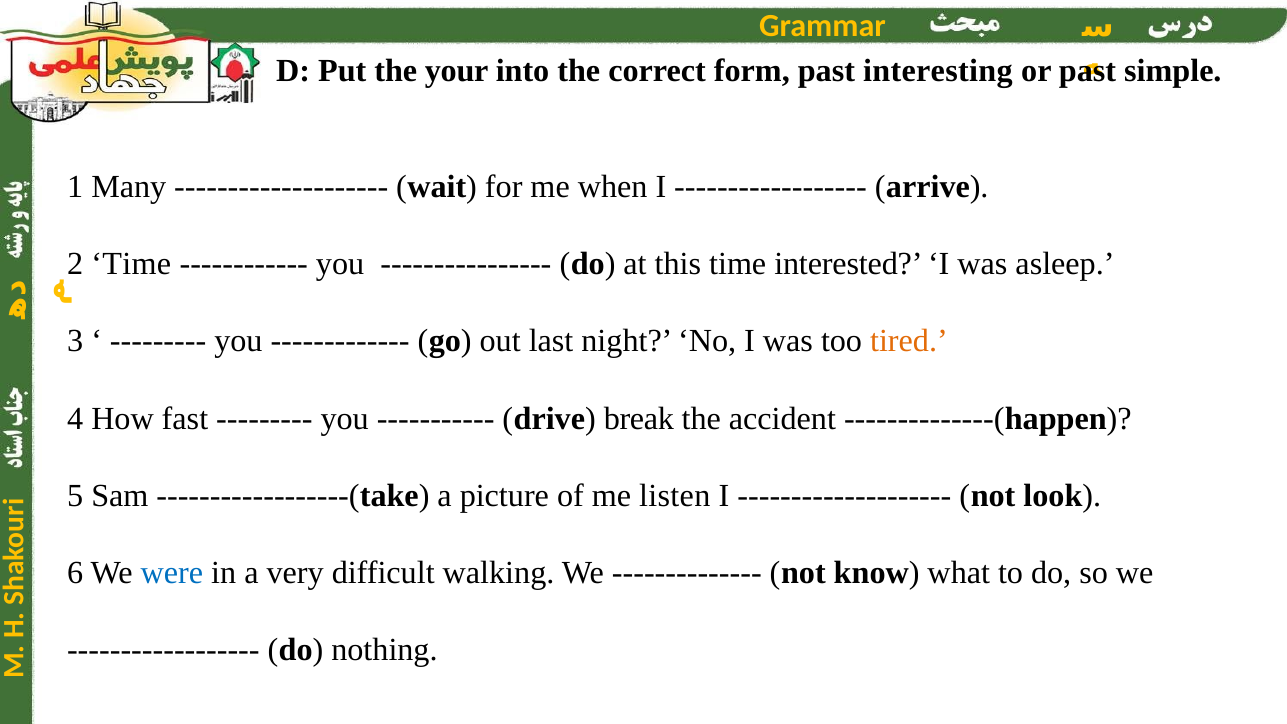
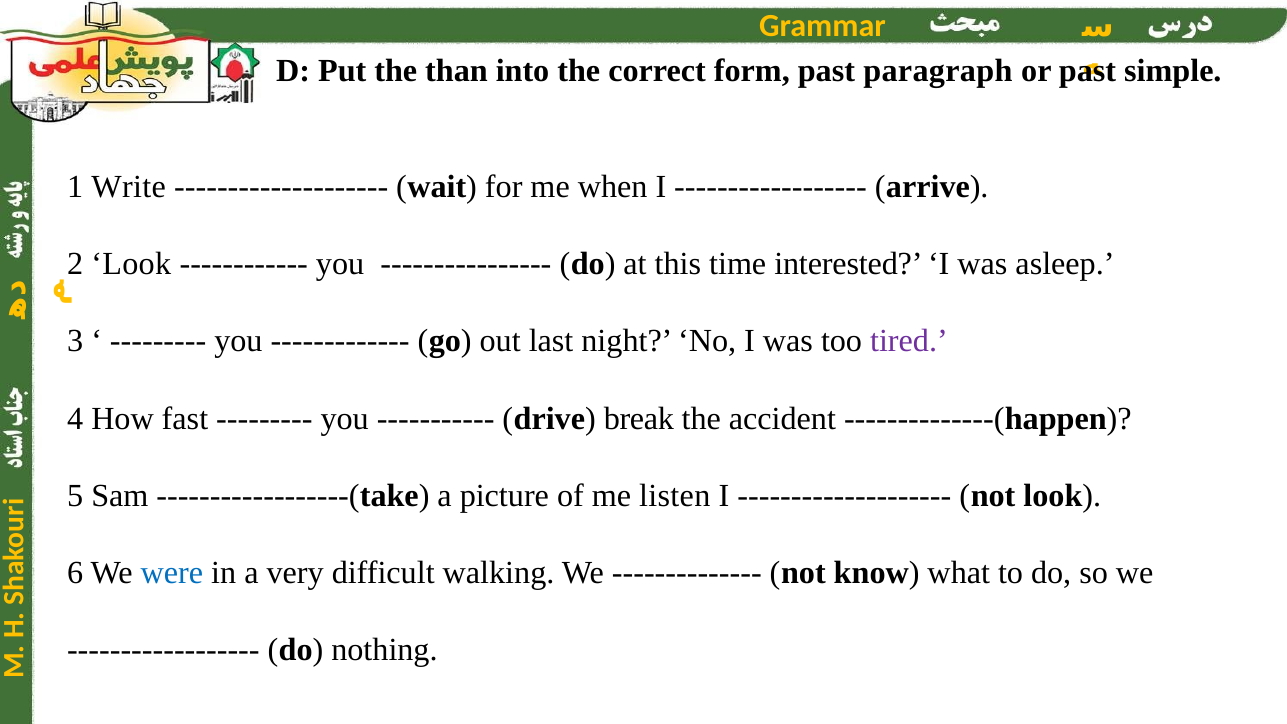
your: your -> than
interesting: interesting -> paragraph
Many: Many -> Write
2 Time: Time -> Look
tired colour: orange -> purple
